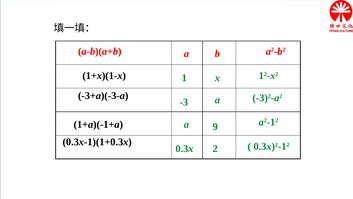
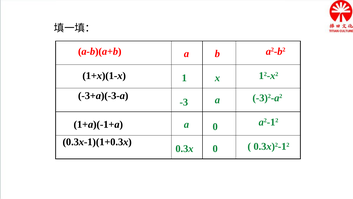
a 9: 9 -> 0
0.3x 2: 2 -> 0
